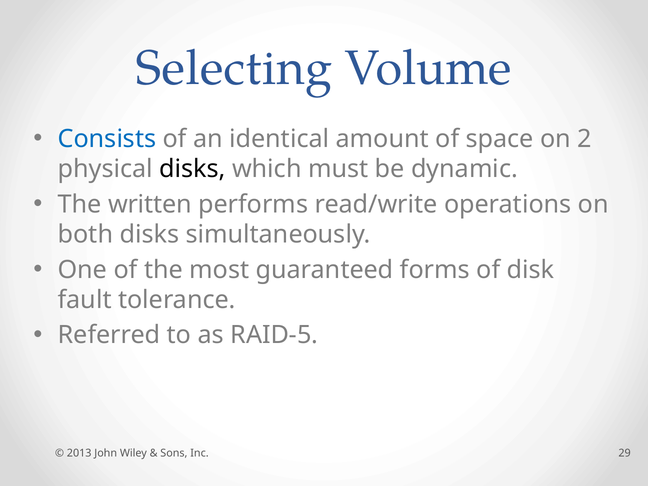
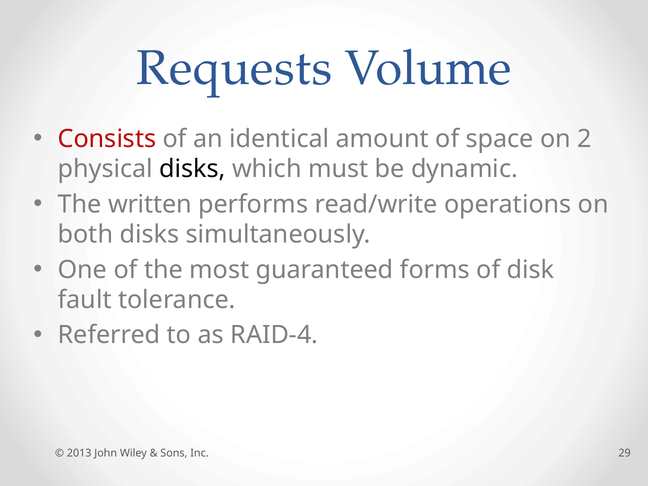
Selecting: Selecting -> Requests
Consists colour: blue -> red
RAID-5: RAID-5 -> RAID-4
